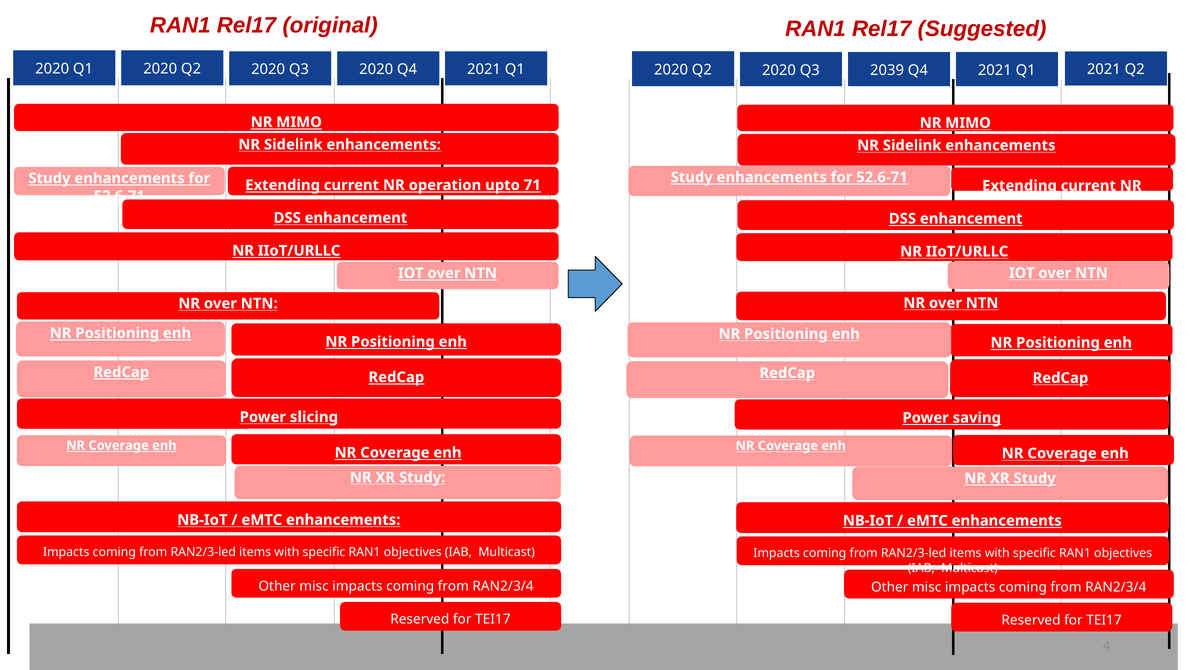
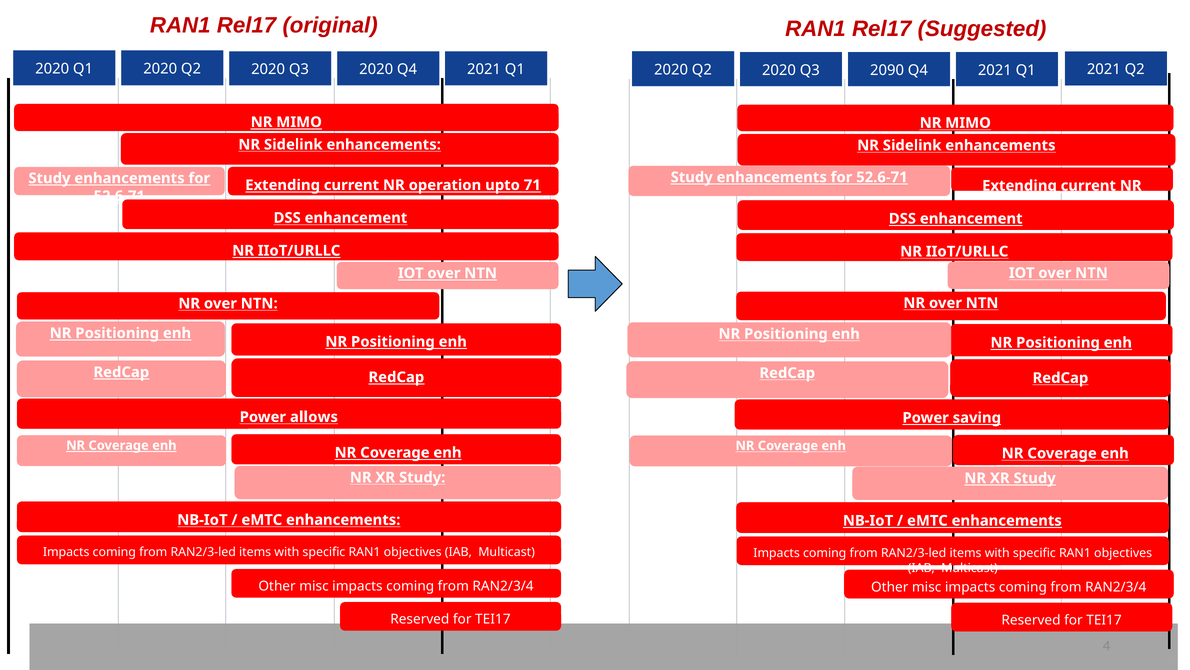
2039: 2039 -> 2090
slicing: slicing -> allows
